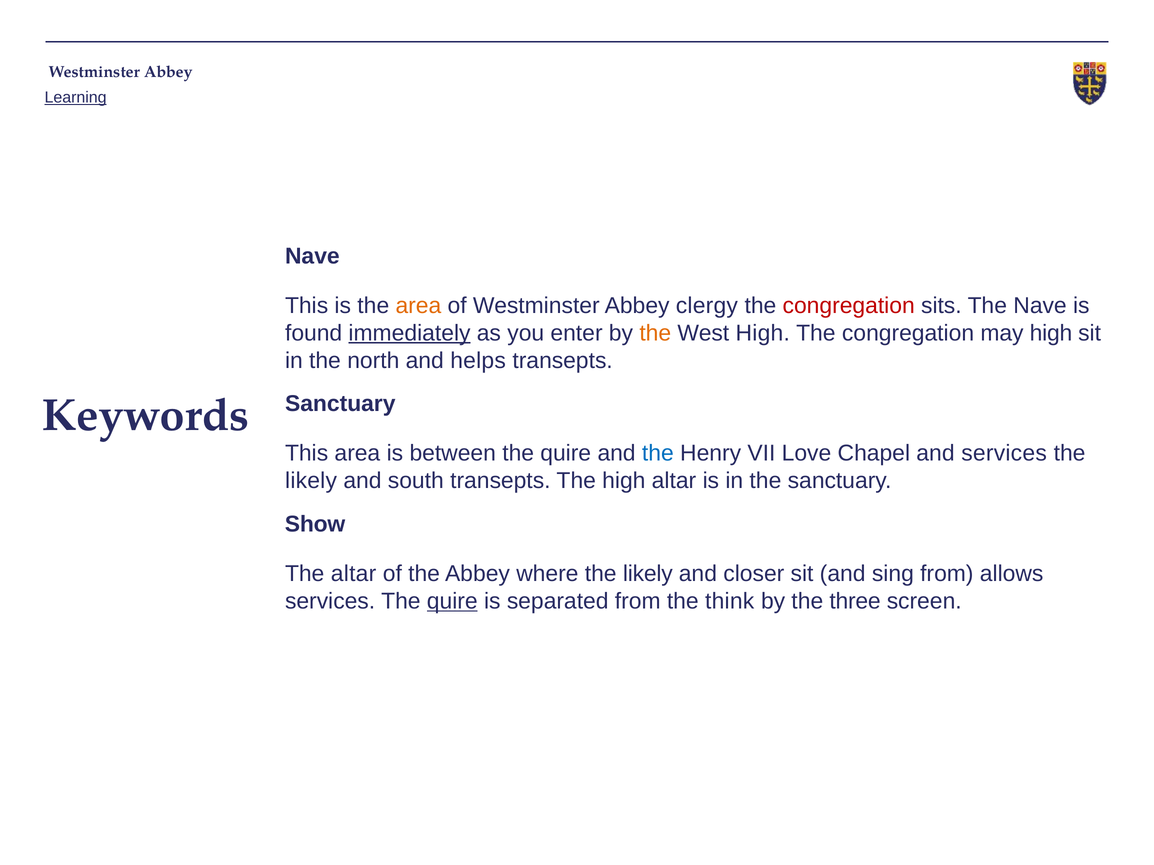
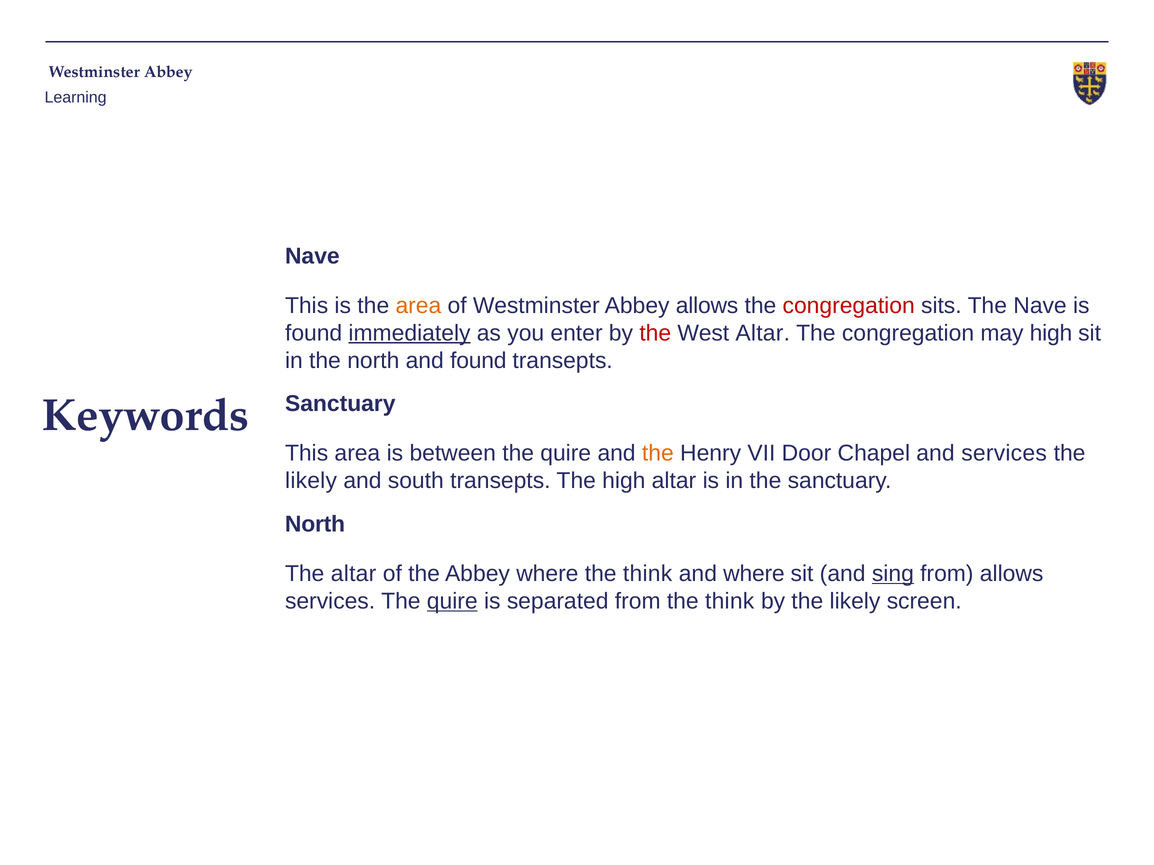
Learning underline: present -> none
Abbey clergy: clergy -> allows
the at (655, 333) colour: orange -> red
West High: High -> Altar
and helps: helps -> found
the at (658, 454) colour: blue -> orange
Love: Love -> Door
Show at (315, 525): Show -> North
where the likely: likely -> think
and closer: closer -> where
sing underline: none -> present
by the three: three -> likely
